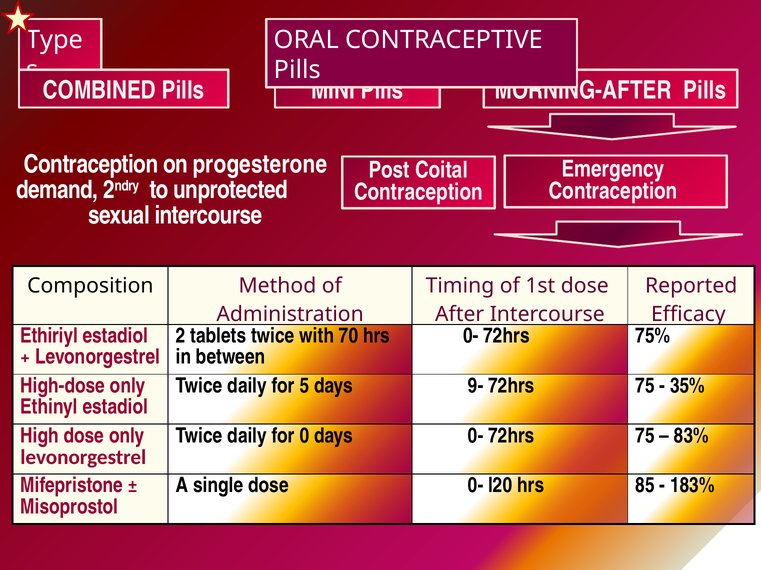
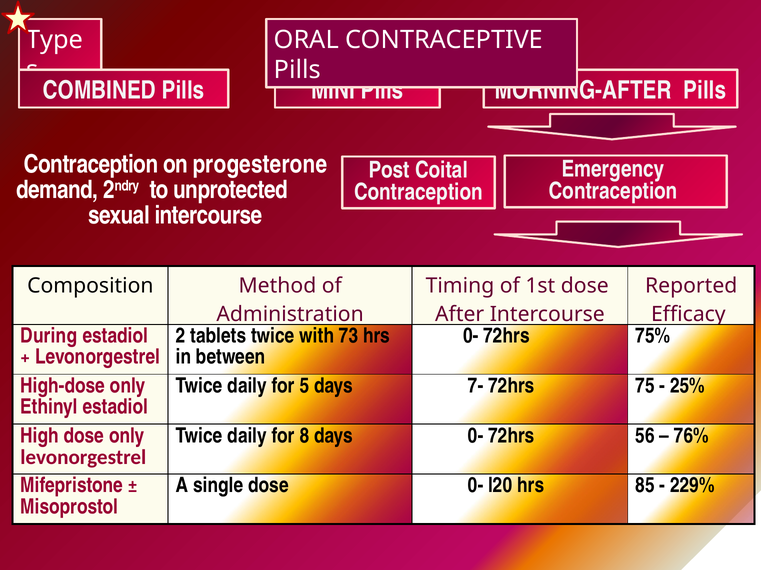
Ethiriyl: Ethiriyl -> During
70: 70 -> 73
9-: 9- -> 7-
35%: 35% -> 25%
0: 0 -> 8
0- 72hrs 75: 75 -> 56
83%: 83% -> 76%
183%: 183% -> 229%
